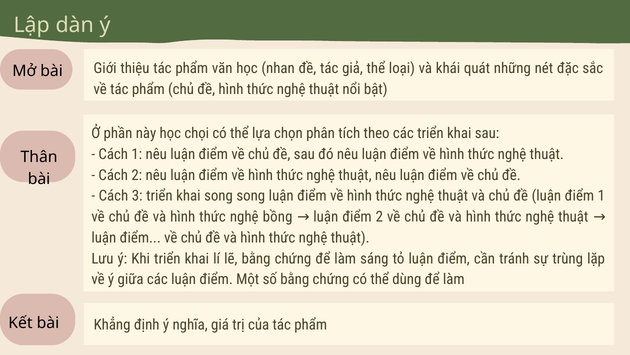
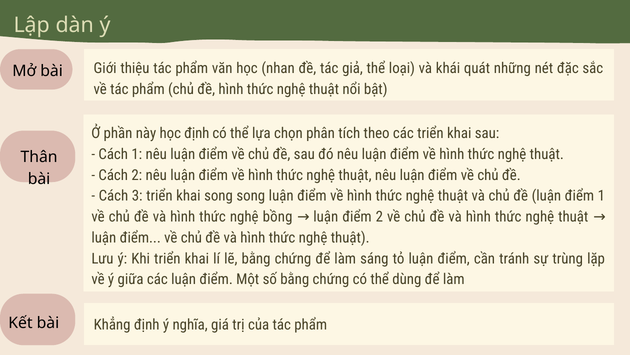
học chọi: chọi -> định
